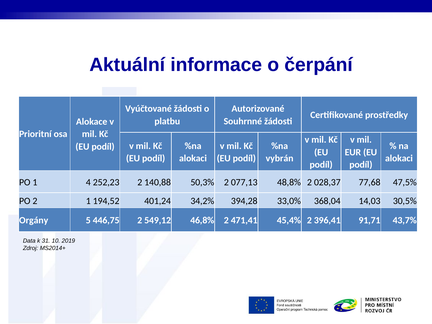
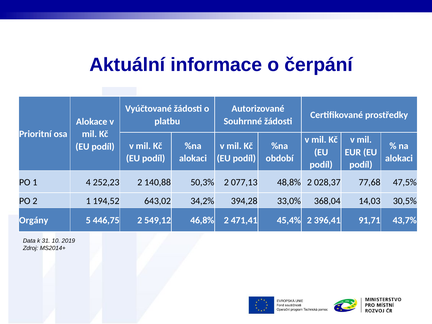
vybrán: vybrán -> období
401,24: 401,24 -> 643,02
